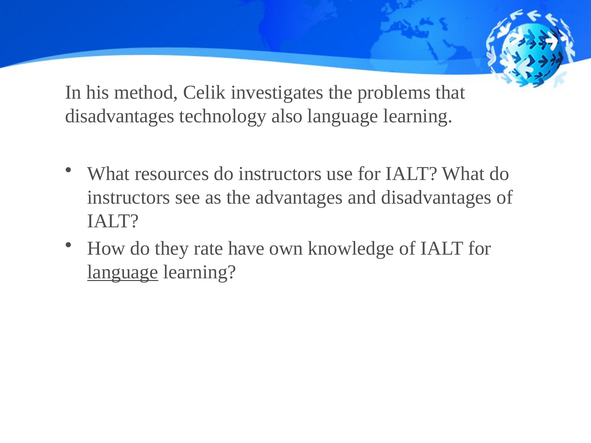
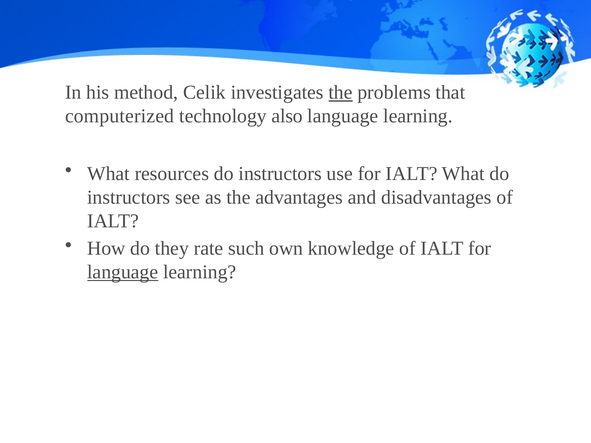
the at (341, 93) underline: none -> present
disadvantages at (120, 116): disadvantages -> computerized
have: have -> such
